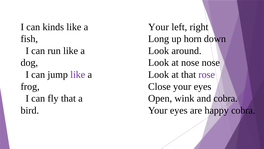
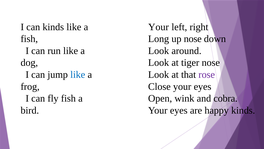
up horn: horn -> nose
at nose: nose -> tiger
like at (78, 74) colour: purple -> blue
fly that: that -> fish
happy cobra: cobra -> kinds
